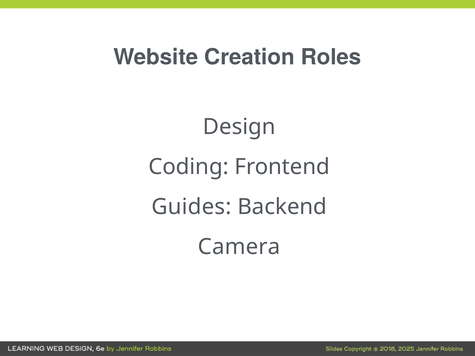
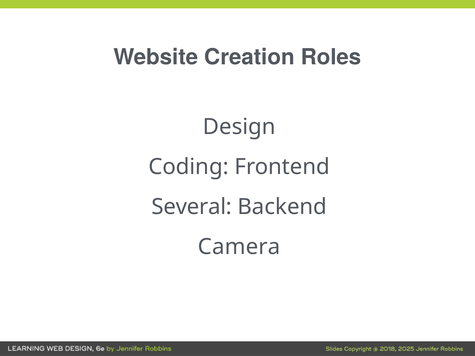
Guides: Guides -> Several
